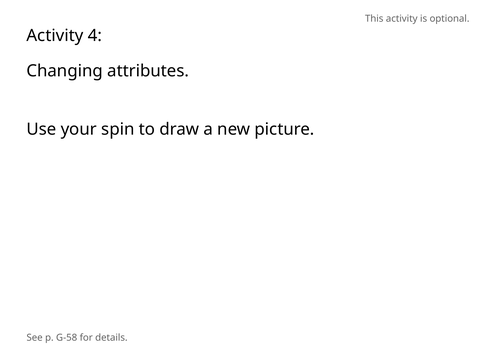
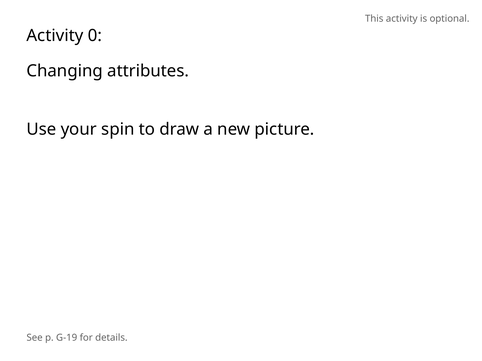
4: 4 -> 0
G-58: G-58 -> G-19
